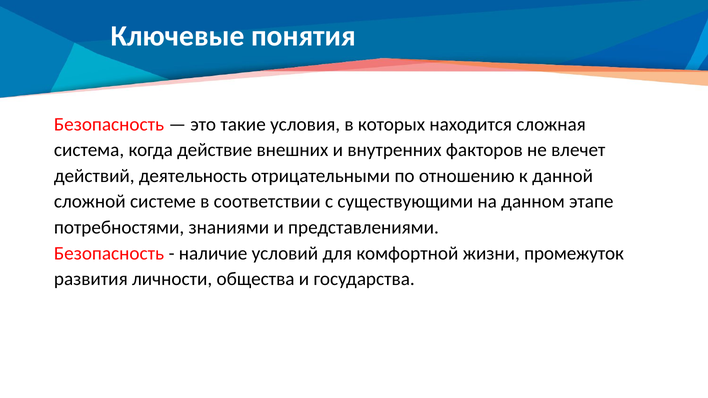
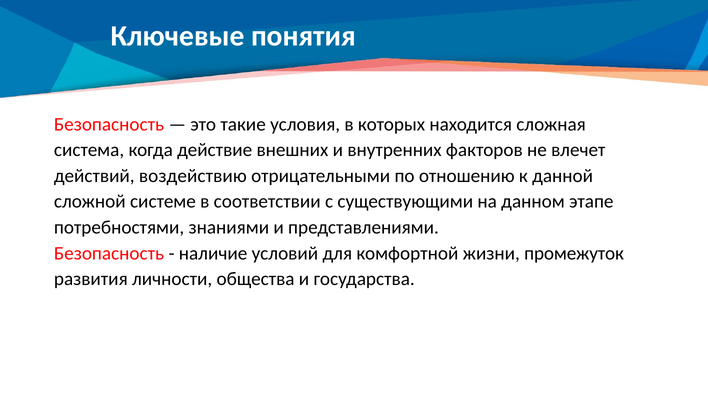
деятельность: деятельность -> воздействию
